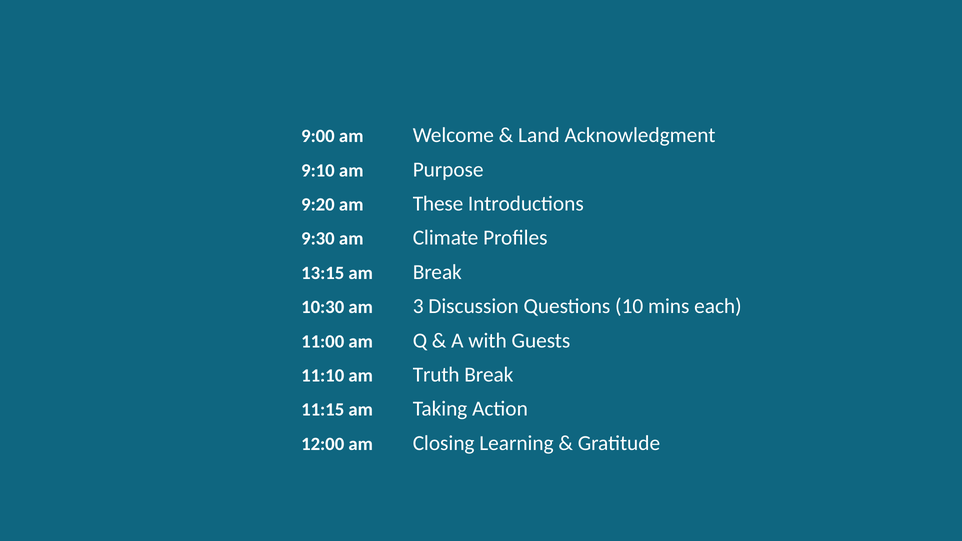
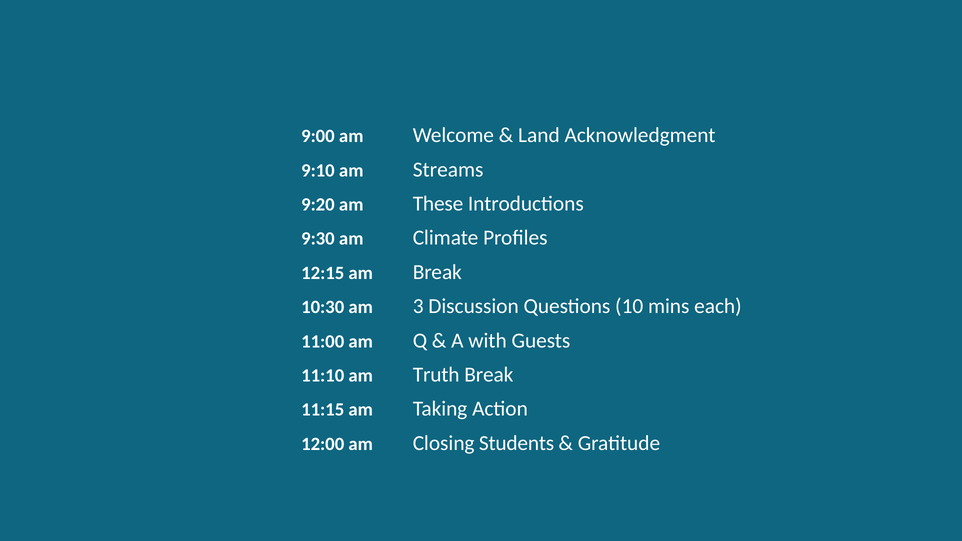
Purpose: Purpose -> Streams
13:15: 13:15 -> 12:15
Learning: Learning -> Students
